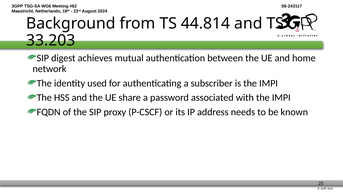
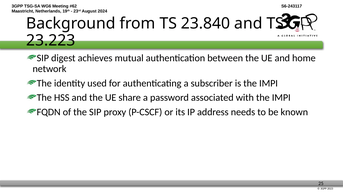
44.814: 44.814 -> 23.840
33.203: 33.203 -> 23.223
